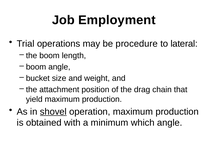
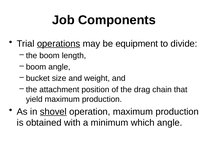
Employment: Employment -> Components
operations underline: none -> present
procedure: procedure -> equipment
lateral: lateral -> divide
